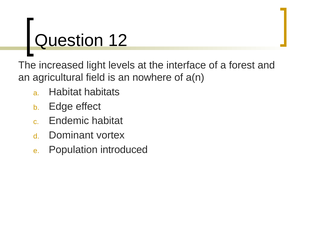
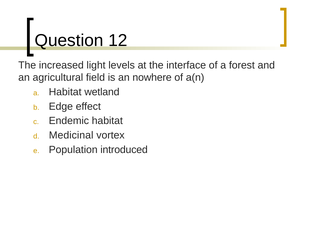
habitats: habitats -> wetland
Dominant: Dominant -> Medicinal
